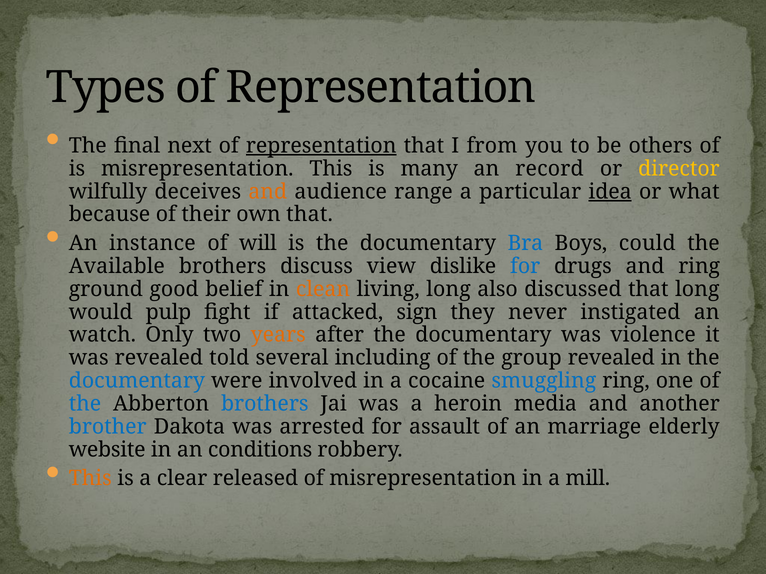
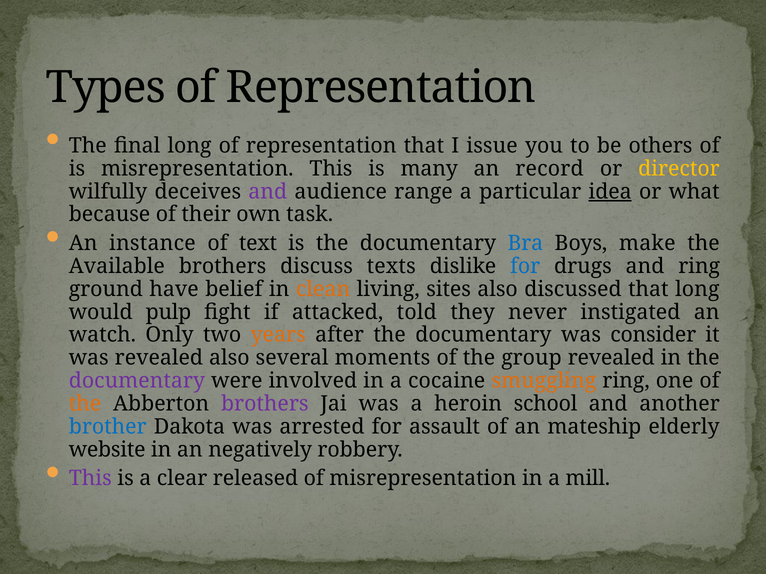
final next: next -> long
representation at (321, 146) underline: present -> none
from: from -> issue
and at (268, 192) colour: orange -> purple
own that: that -> task
will: will -> text
could: could -> make
view: view -> texts
good: good -> have
living long: long -> sites
sign: sign -> told
violence: violence -> consider
revealed told: told -> also
including: including -> moments
documentary at (137, 381) colour: blue -> purple
smuggling colour: blue -> orange
the at (85, 404) colour: blue -> orange
brothers at (265, 404) colour: blue -> purple
media: media -> school
marriage: marriage -> mateship
conditions: conditions -> negatively
This at (90, 479) colour: orange -> purple
